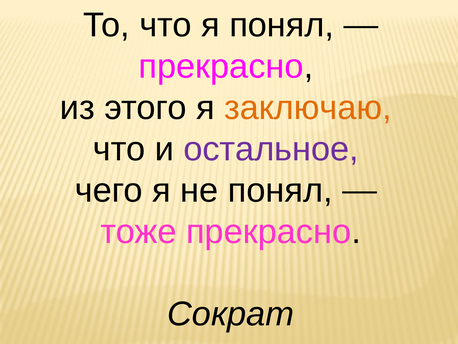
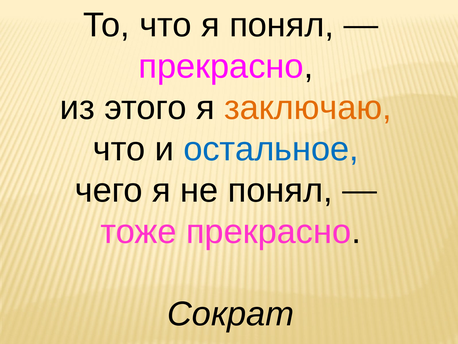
остальное colour: purple -> blue
